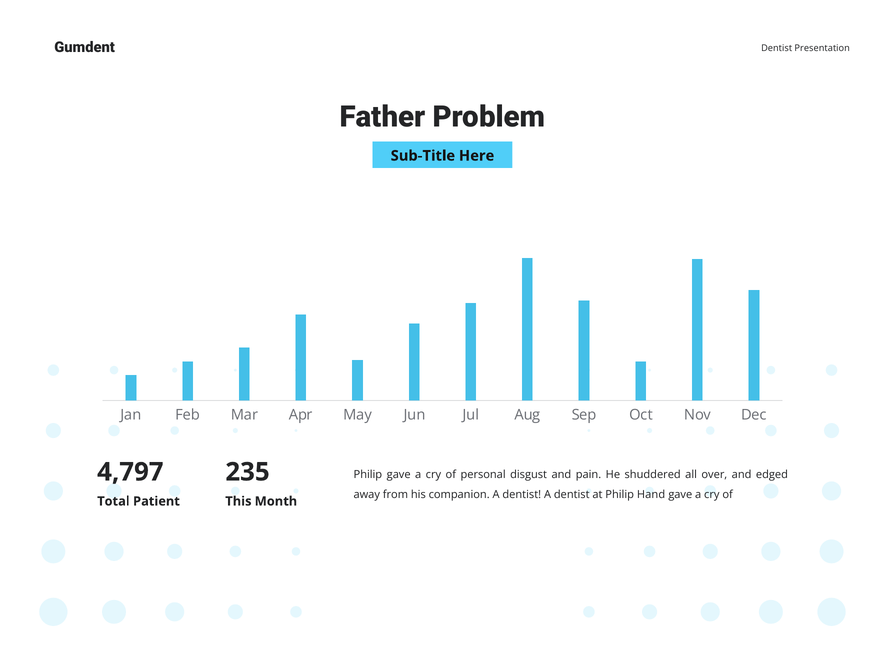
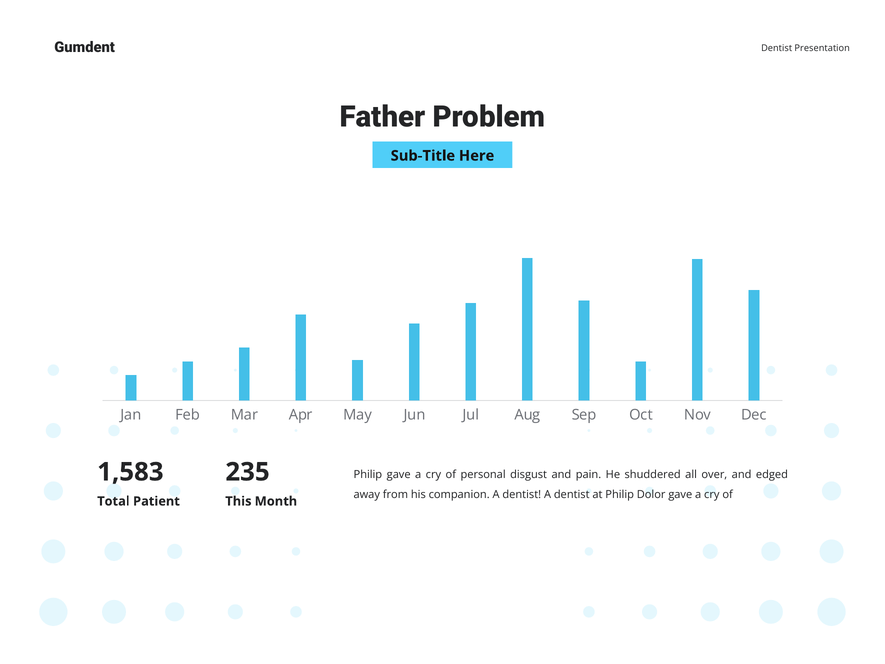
4,797: 4,797 -> 1,583
Hand: Hand -> Dolor
